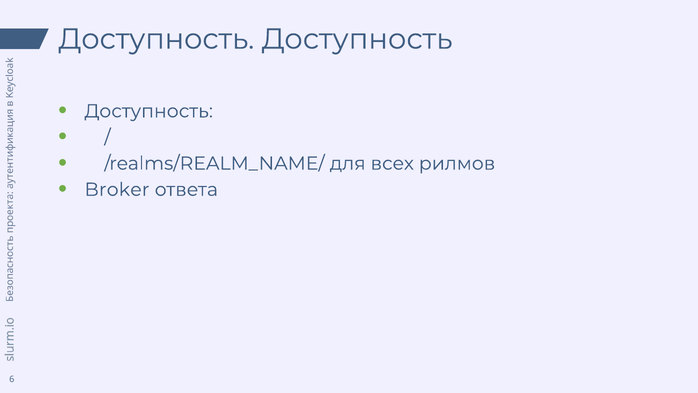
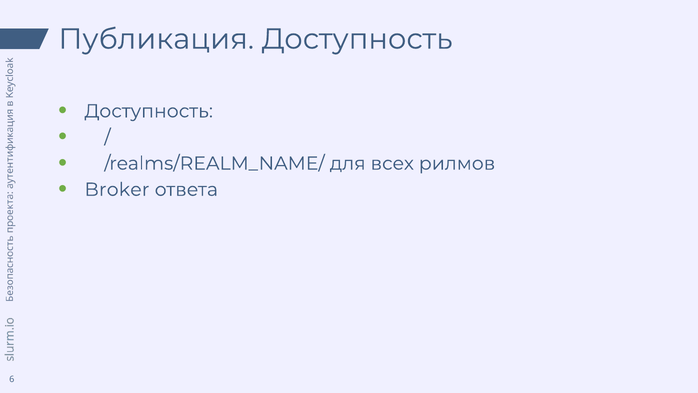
Доступность at (156, 39): Доступность -> Публикация
